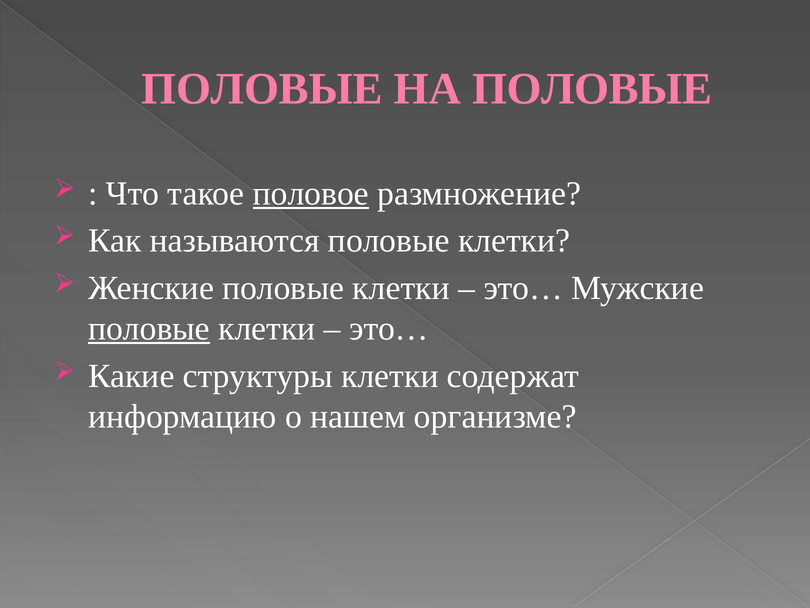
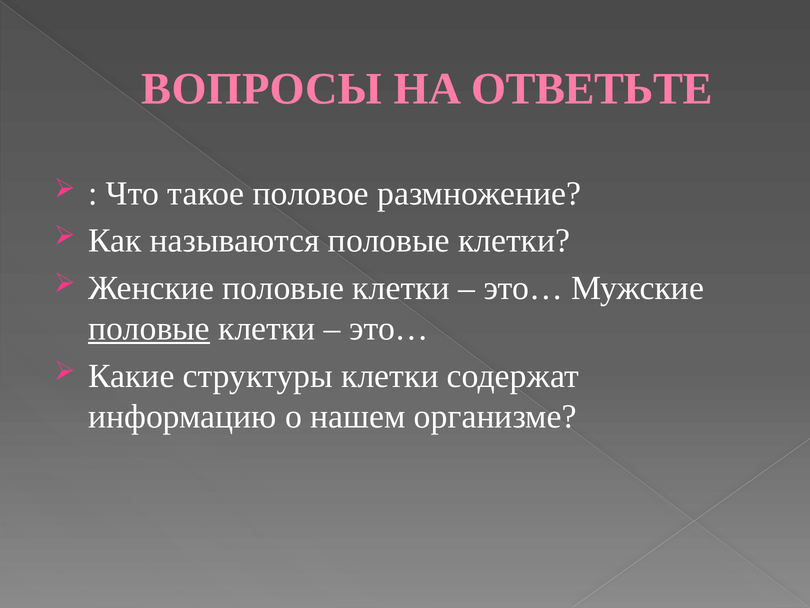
ПОЛОВЫЕ at (262, 89): ПОЛОВЫЕ -> ВОПРОСЫ
НА ПОЛОВЫЕ: ПОЛОВЫЕ -> ОТВЕТЬТЕ
половое underline: present -> none
